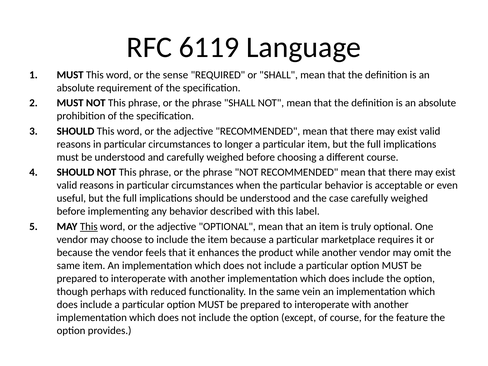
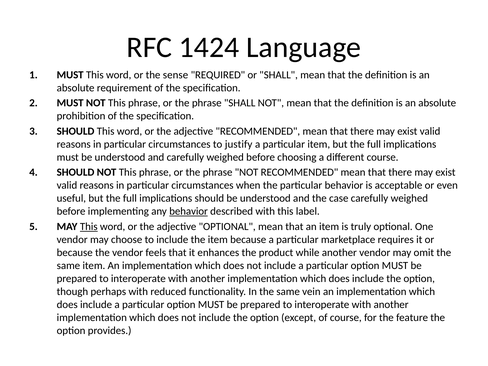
6119: 6119 -> 1424
longer: longer -> justify
behavior at (189, 211) underline: none -> present
